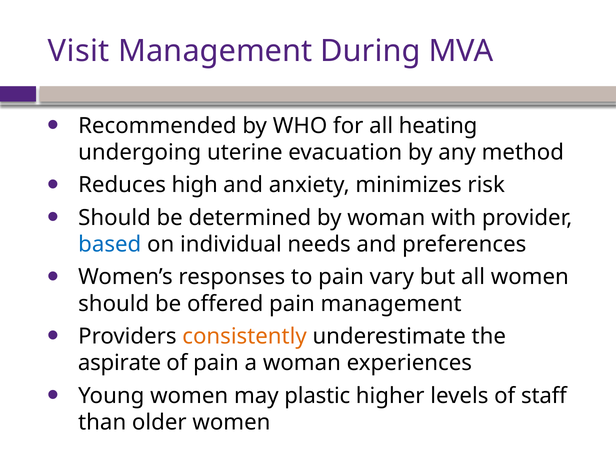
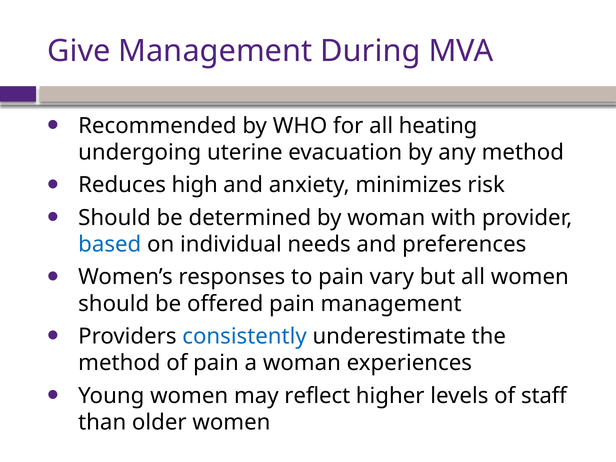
Visit: Visit -> Give
consistently colour: orange -> blue
aspirate at (120, 363): aspirate -> method
plastic: plastic -> reflect
